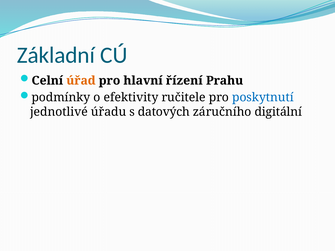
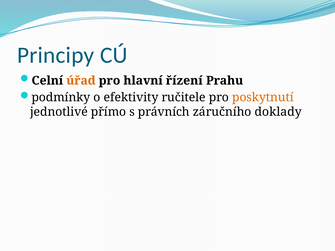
Základní: Základní -> Principy
poskytnutí colour: blue -> orange
úřadu: úřadu -> přímo
datových: datových -> právních
digitální: digitální -> doklady
